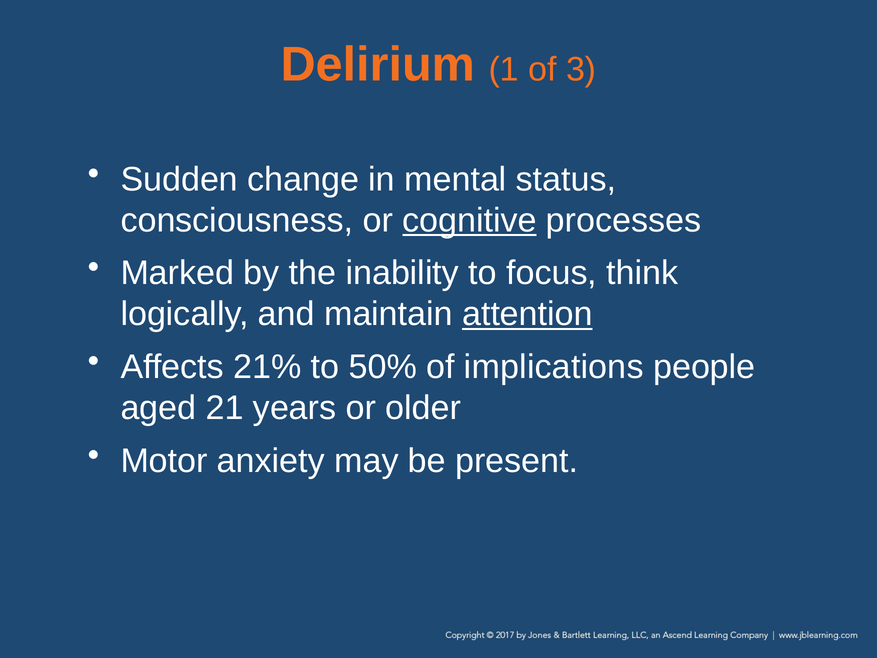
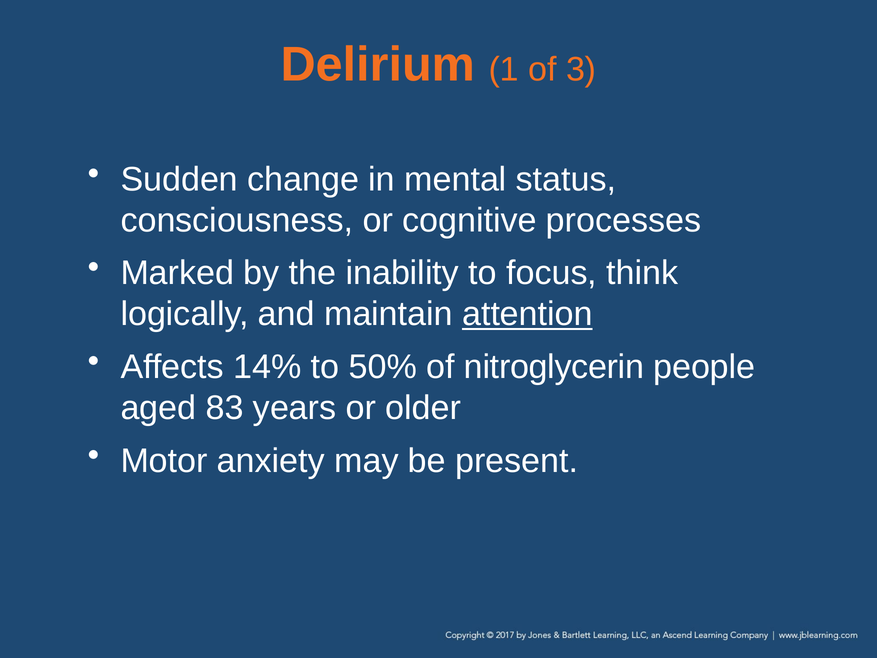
cognitive underline: present -> none
21%: 21% -> 14%
implications: implications -> nitroglycerin
21: 21 -> 83
